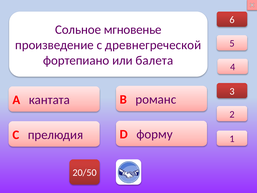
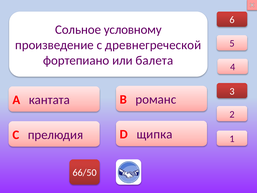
мгновенье: мгновенье -> условному
форму: форму -> щипка
20/50: 20/50 -> 66/50
